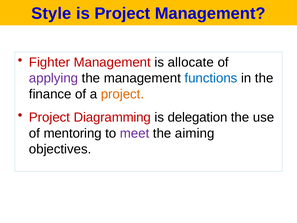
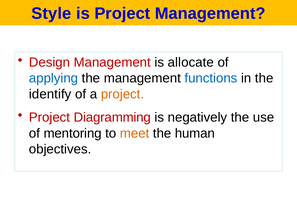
Fighter: Fighter -> Design
applying colour: purple -> blue
finance: finance -> identify
delegation: delegation -> negatively
meet colour: purple -> orange
aiming: aiming -> human
